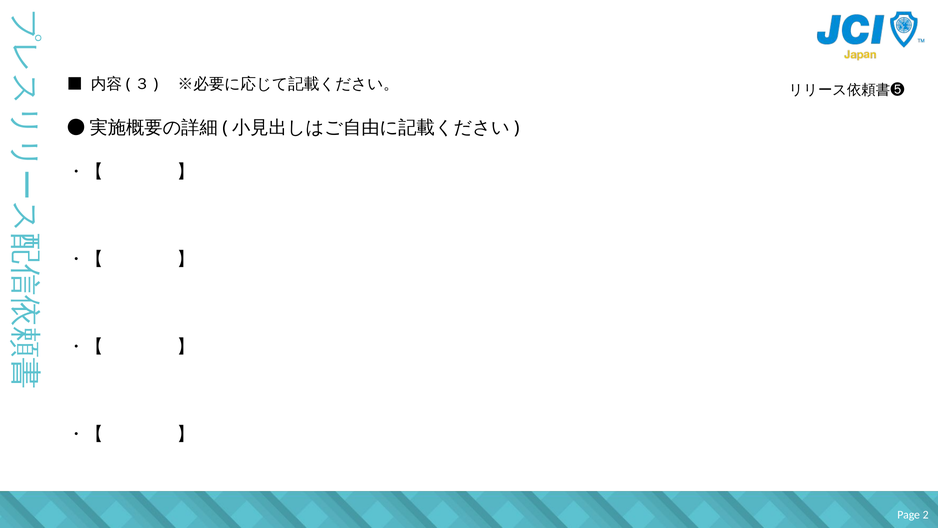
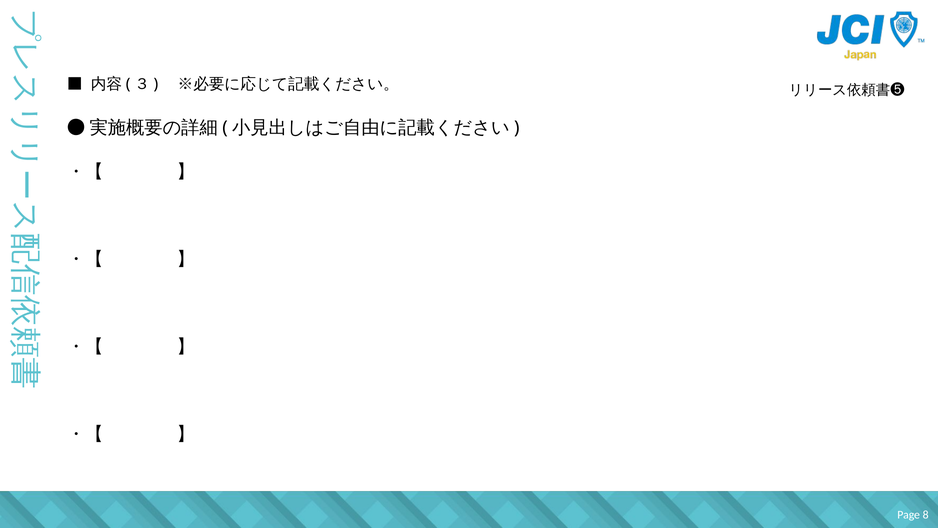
2: 2 -> 8
